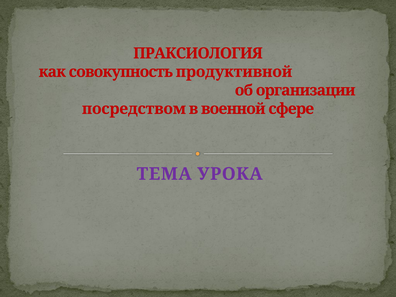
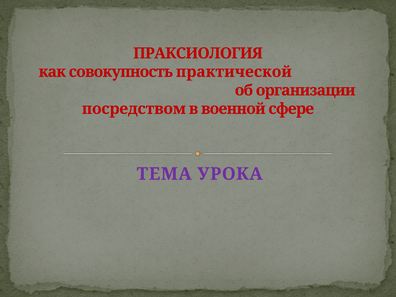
продуктивной: продуктивной -> практической
